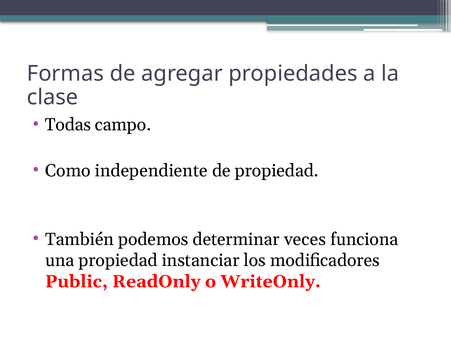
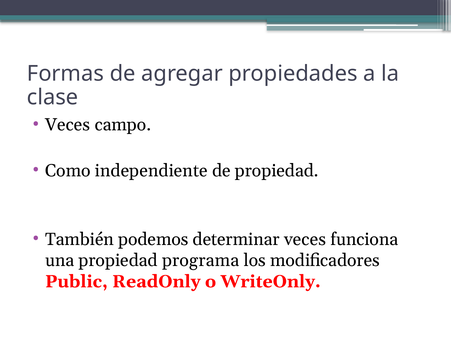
Todas at (68, 125): Todas -> Veces
instanciar: instanciar -> programa
